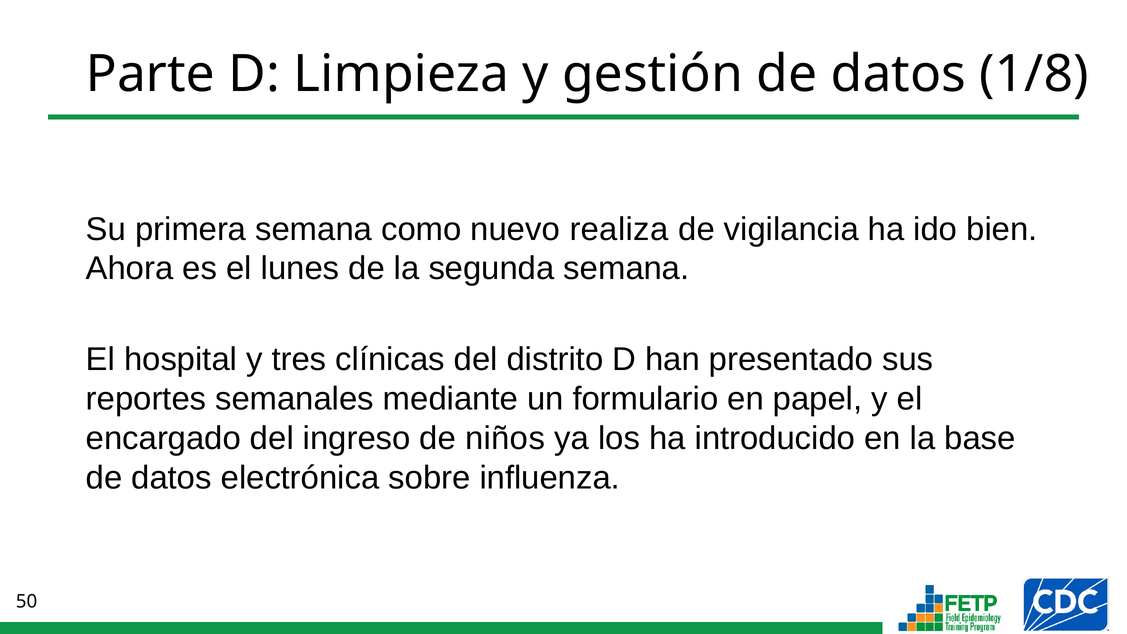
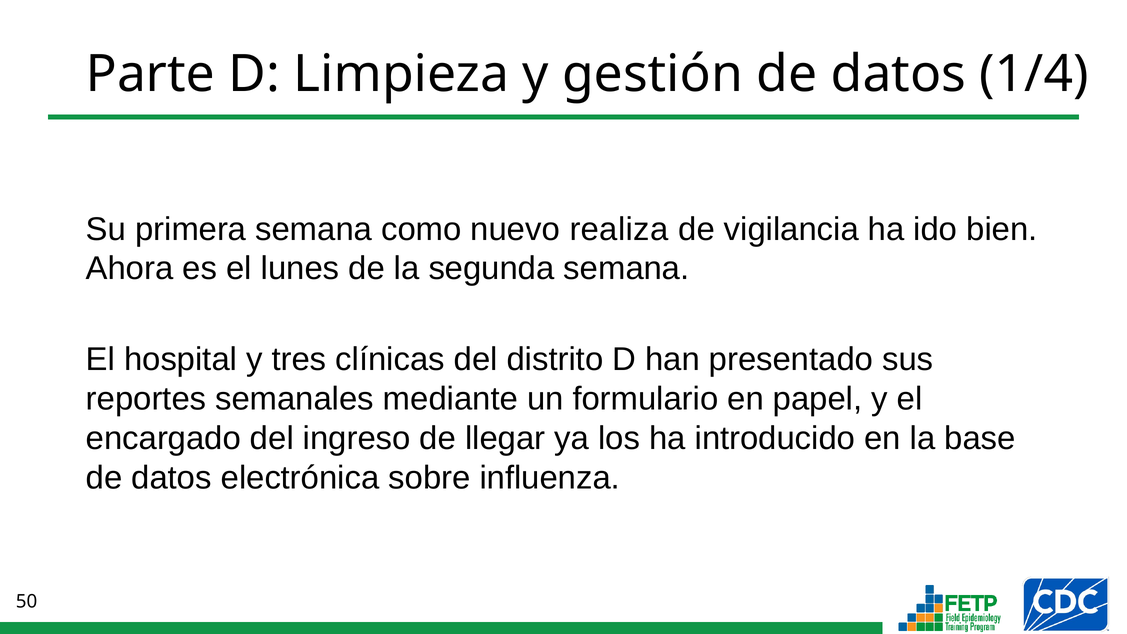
1/8: 1/8 -> 1/4
niños: niños -> llegar
